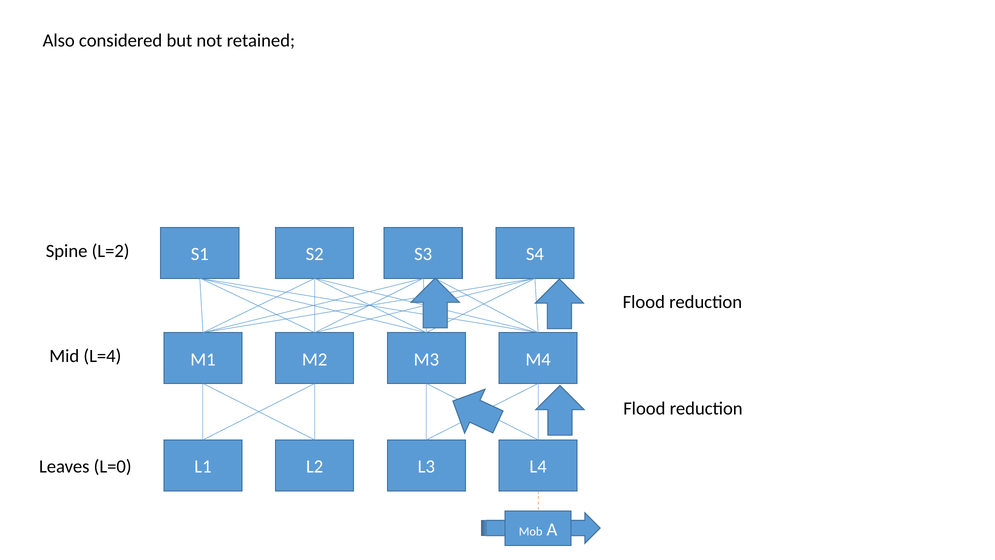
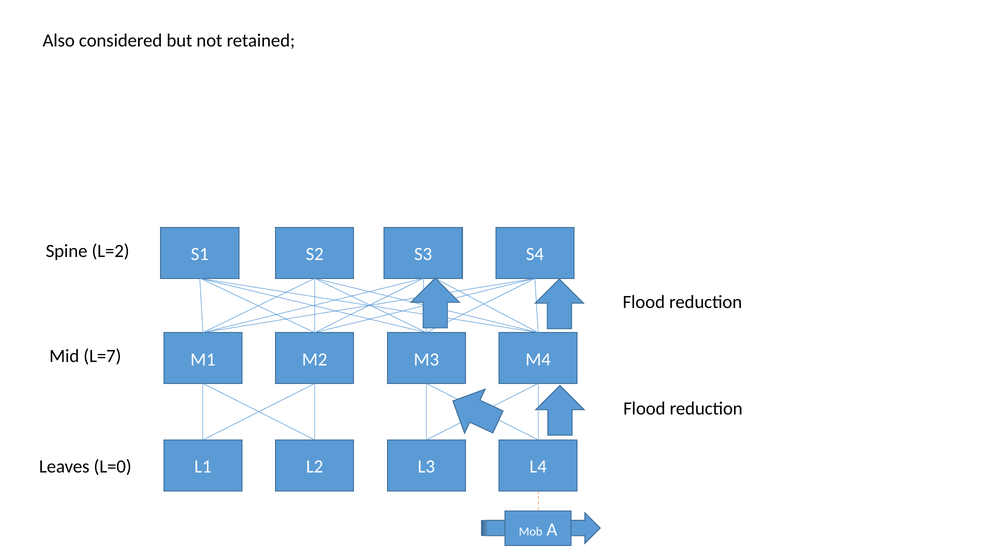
L=4: L=4 -> L=7
